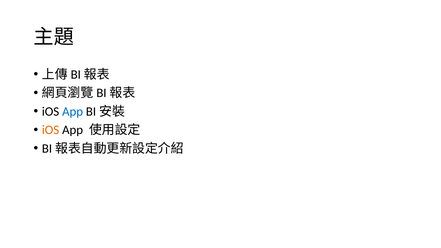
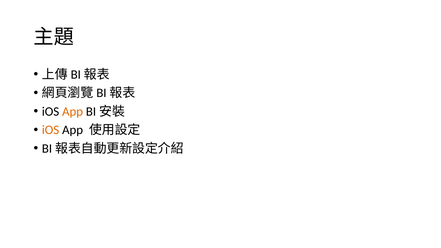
App at (73, 112) colour: blue -> orange
